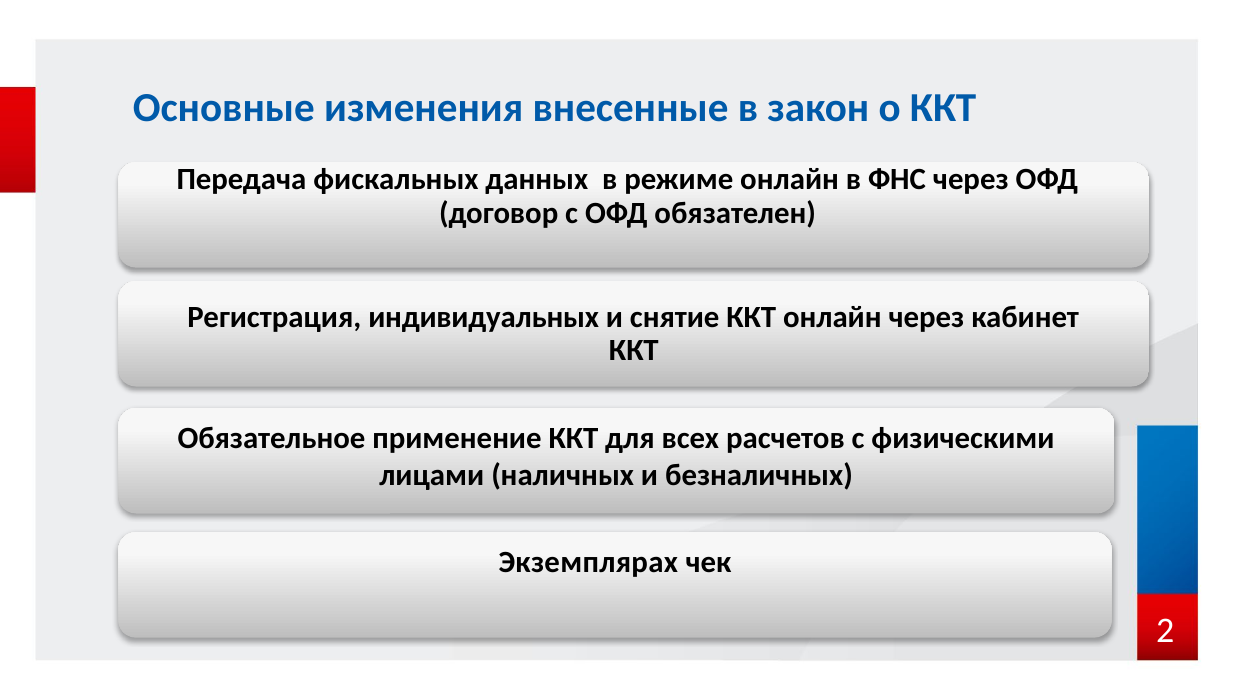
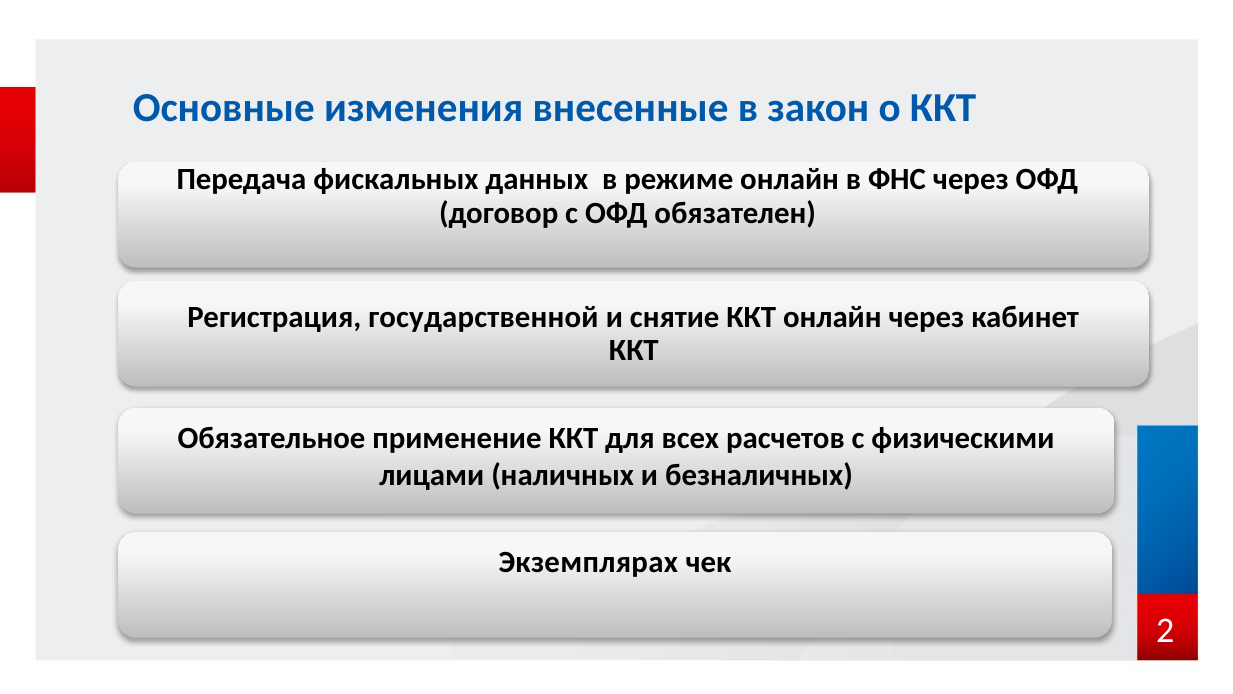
индивидуальных: индивидуальных -> государственной
